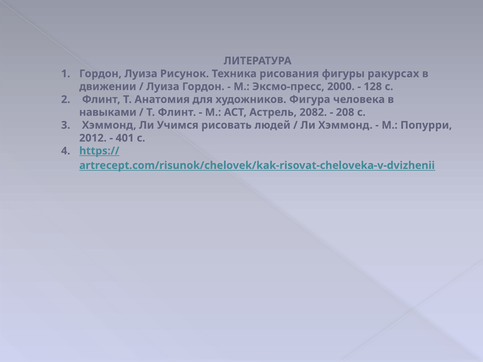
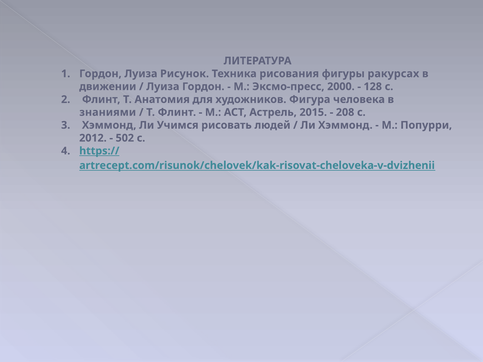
навыками: навыками -> знаниями
2082: 2082 -> 2015
401: 401 -> 502
